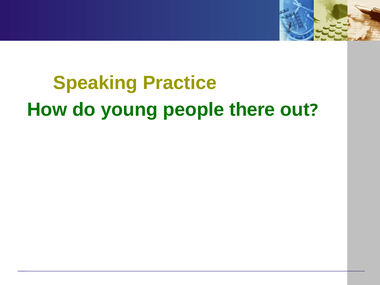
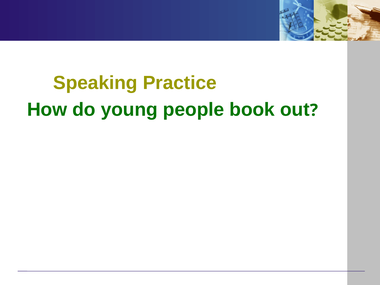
there: there -> book
